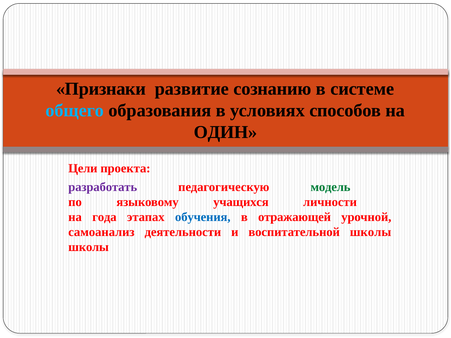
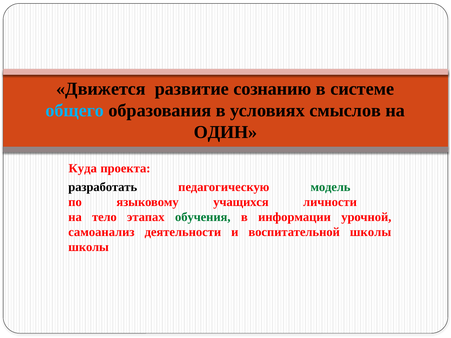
Признаки: Признаки -> Движется
способов: способов -> смыслов
Цели: Цели -> Куда
разработать colour: purple -> black
года: года -> тело
обучения colour: blue -> green
отражающей: отражающей -> информации
